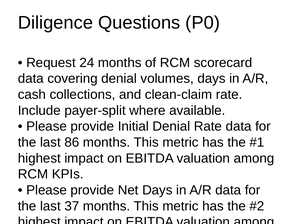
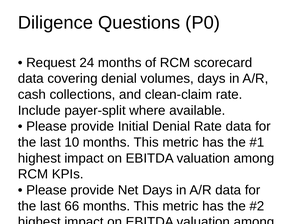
86: 86 -> 10
37: 37 -> 66
